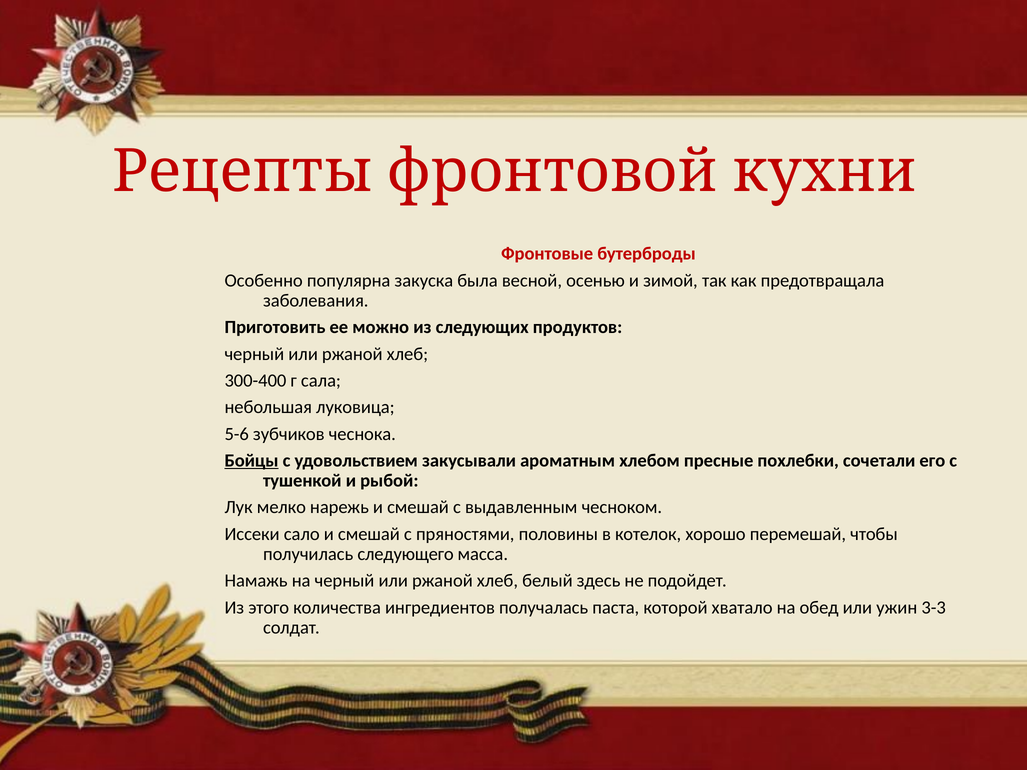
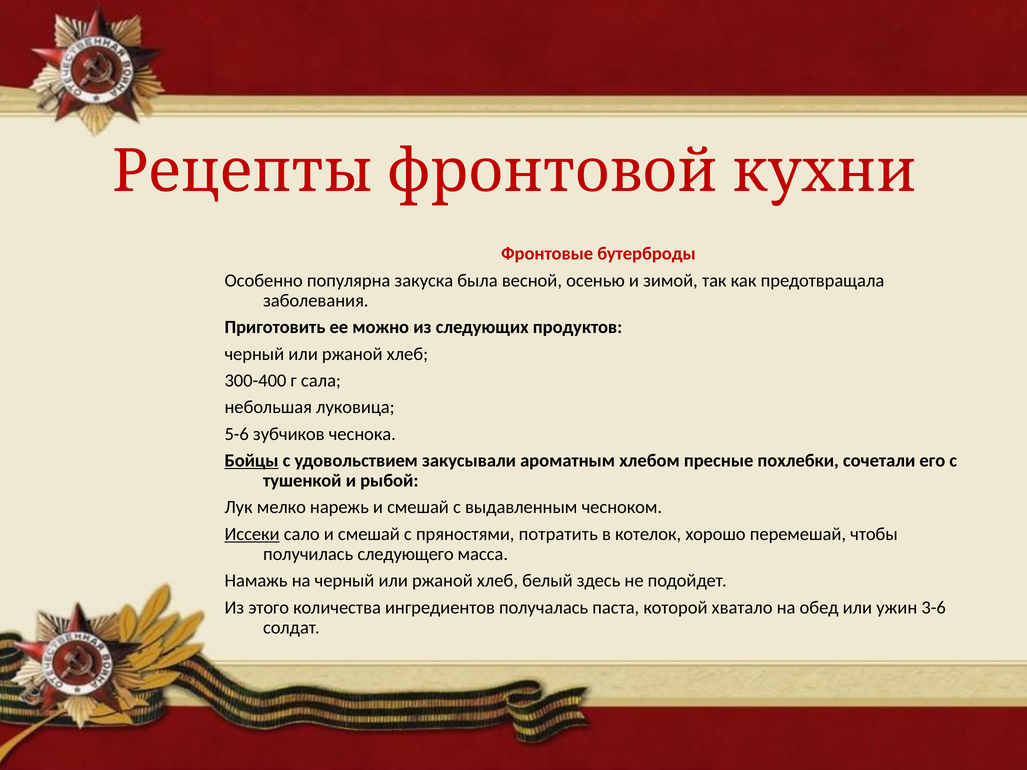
Иссеки underline: none -> present
половины: половины -> потратить
3-3: 3-3 -> 3-6
